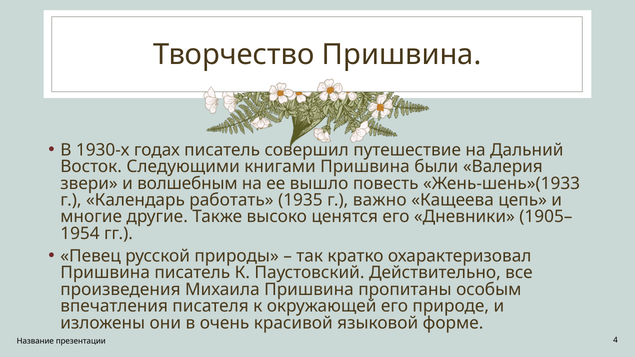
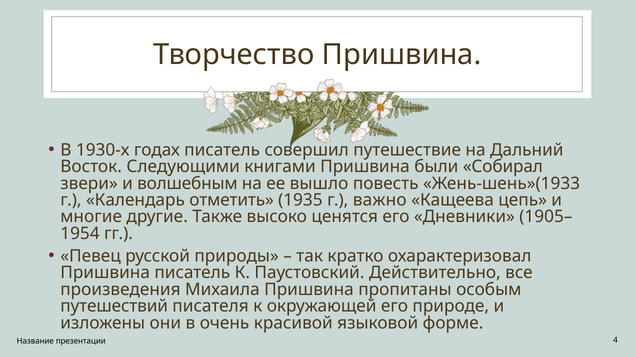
Валерия: Валерия -> Собирал
работать: работать -> отметить
впечатления: впечатления -> путешествий
